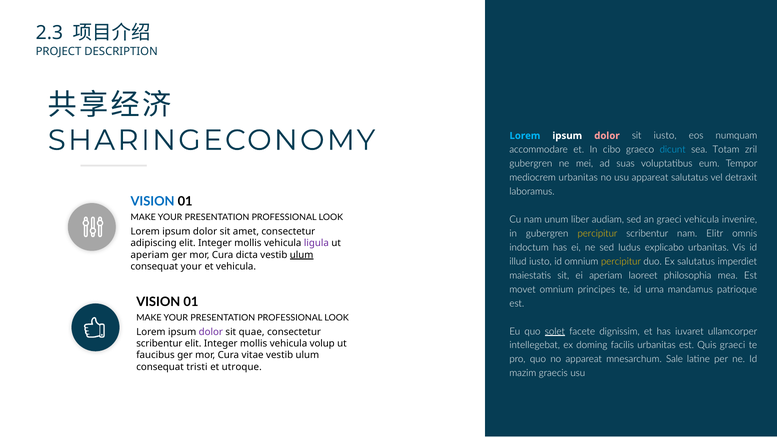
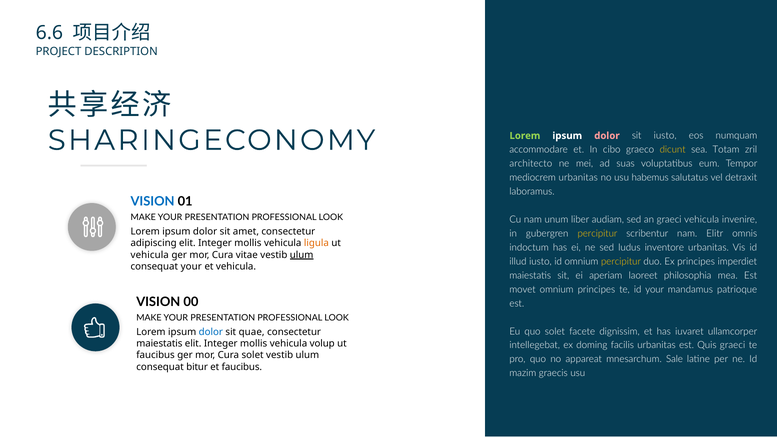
2.3: 2.3 -> 6.6
Lorem at (525, 136) colour: light blue -> light green
dicunt colour: light blue -> yellow
gubergren at (531, 164): gubergren -> architecto
usu appareat: appareat -> habemus
ligula colour: purple -> orange
explicabo: explicabo -> inventore
aperiam at (150, 255): aperiam -> vehicula
dicta: dicta -> vitae
Ex salutatus: salutatus -> principes
id urna: urna -> your
01 at (191, 302): 01 -> 00
solet at (555, 331) underline: present -> none
dolor at (211, 332) colour: purple -> blue
scribentur at (159, 344): scribentur -> maiestatis
Cura vitae: vitae -> solet
tristi: tristi -> bitur
et utroque: utroque -> faucibus
